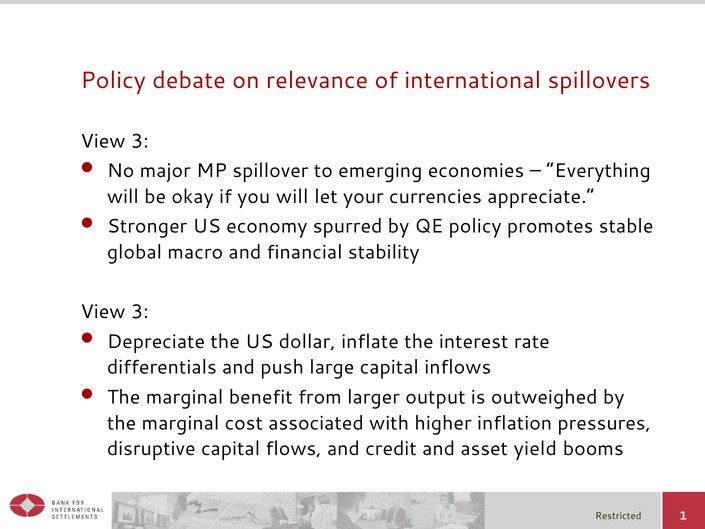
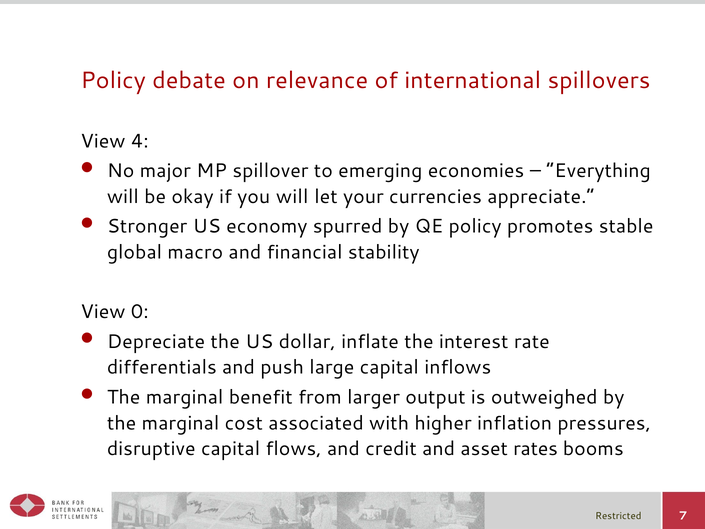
3 at (140, 141): 3 -> 4
3 at (140, 312): 3 -> 0
yield: yield -> rates
1: 1 -> 7
